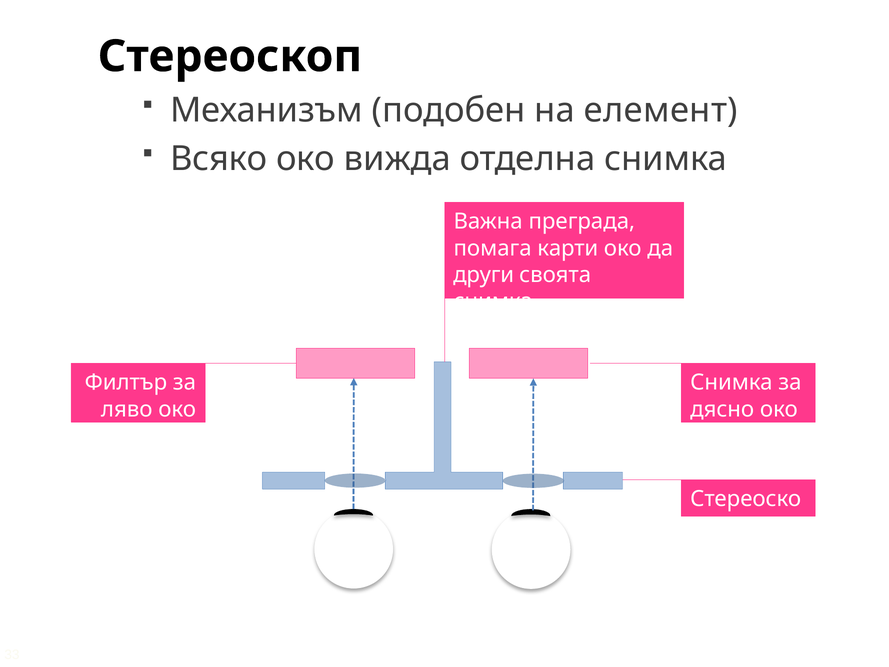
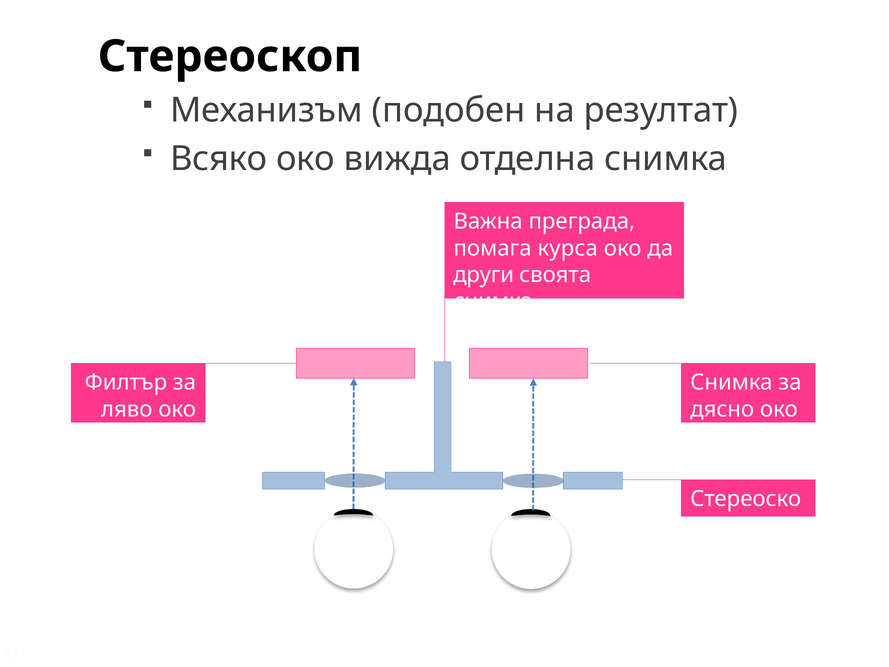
елемент: елемент -> резултат
карти: карти -> курса
